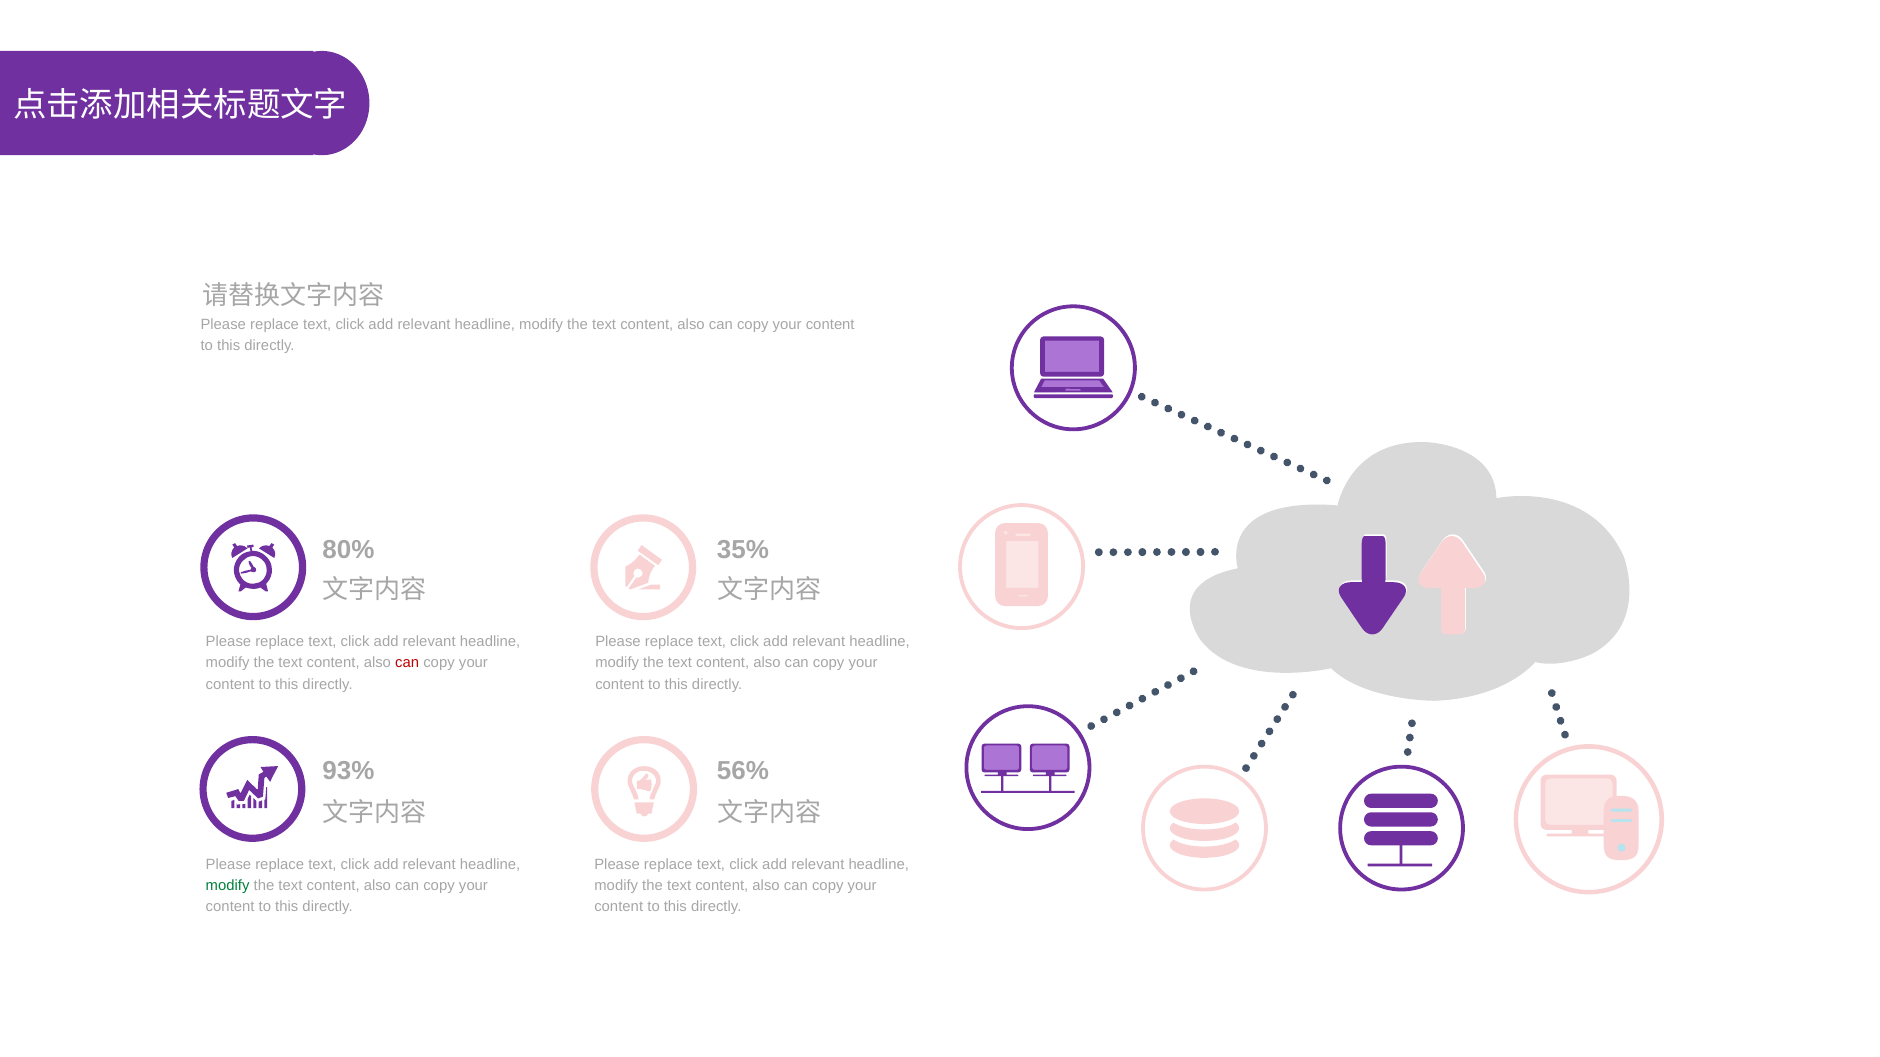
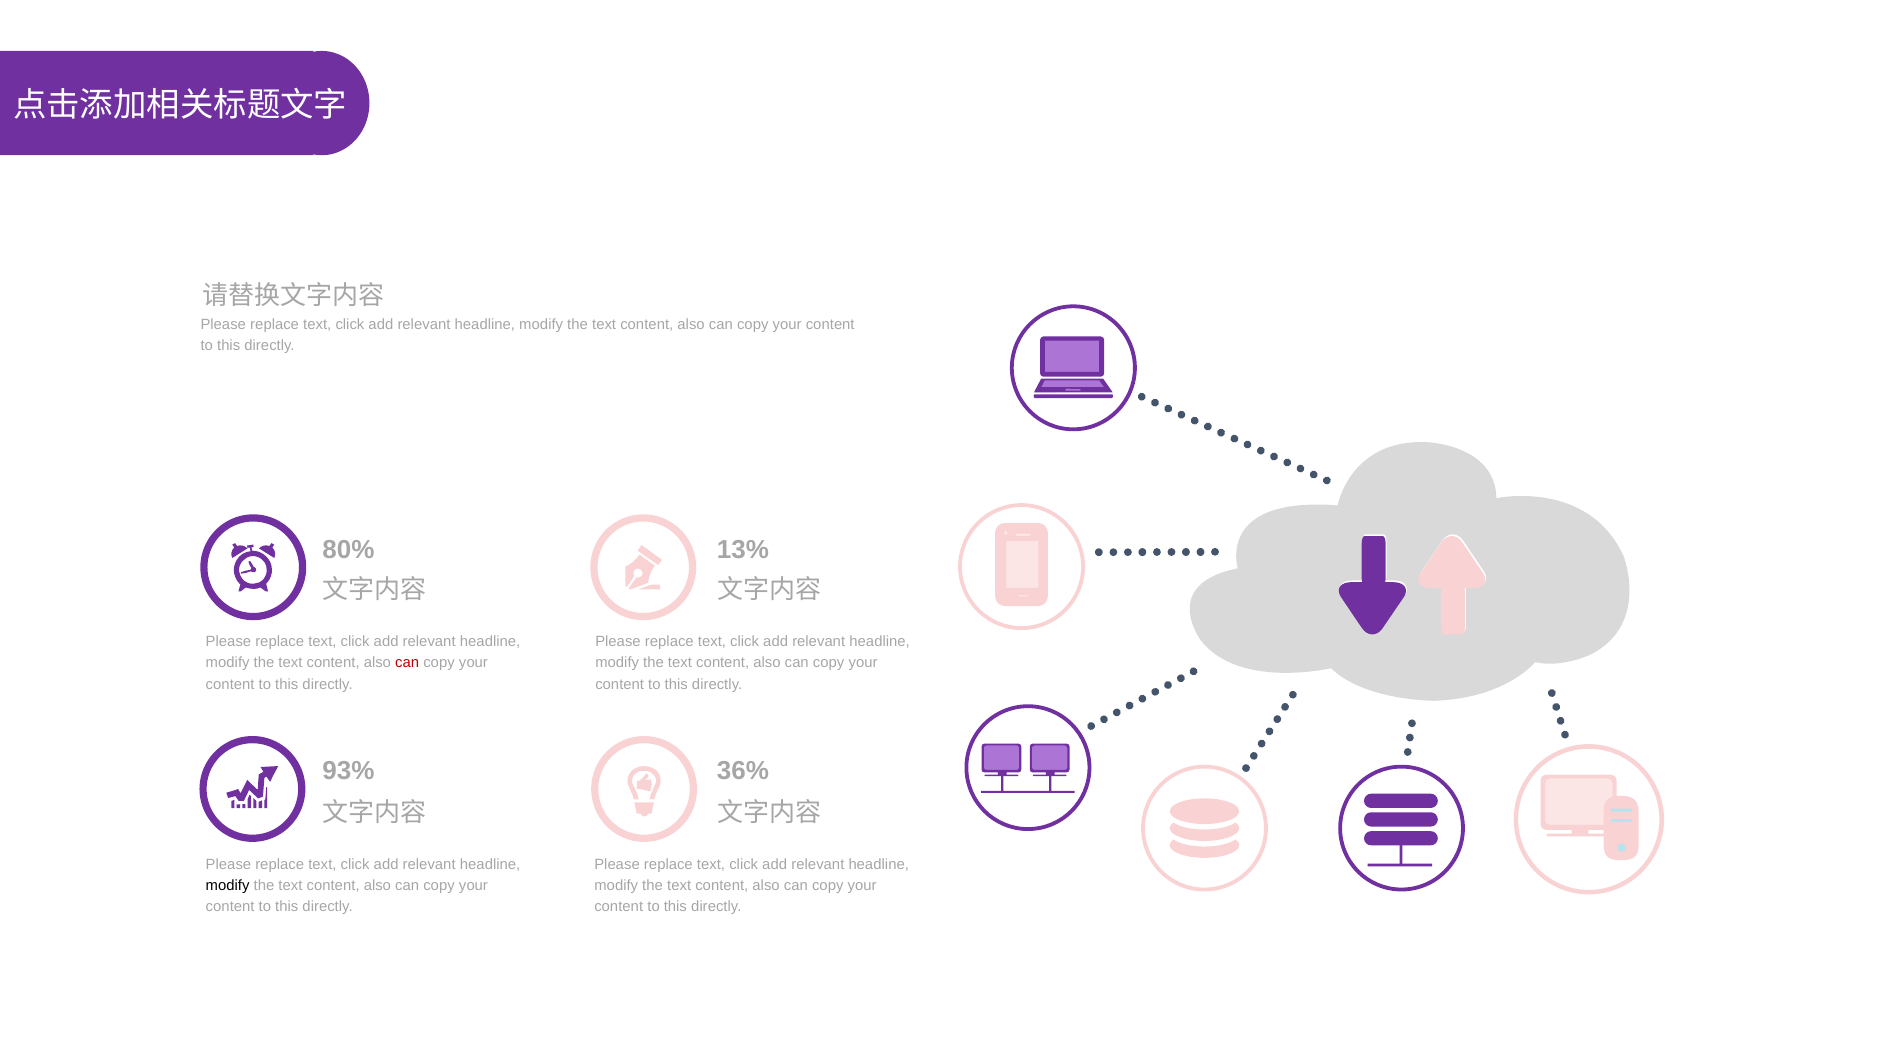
35%: 35% -> 13%
56%: 56% -> 36%
modify at (228, 886) colour: green -> black
